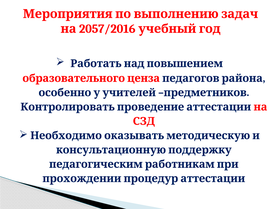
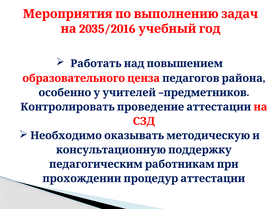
2057/2016: 2057/2016 -> 2035/2016
